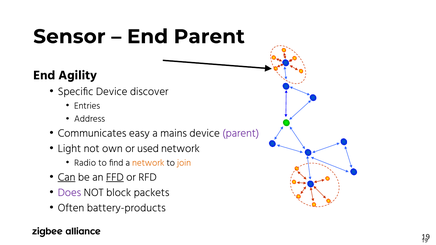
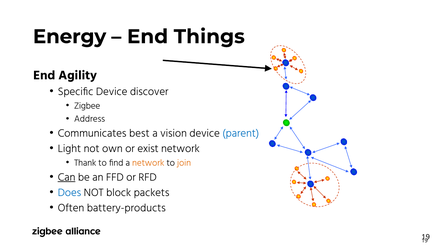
Sensor: Sensor -> Energy
End Parent: Parent -> Things
Entries: Entries -> Zigbee
easy: easy -> best
mains: mains -> vision
parent at (241, 133) colour: purple -> blue
used: used -> exist
Radio: Radio -> Thank
FFD underline: present -> none
Does colour: purple -> blue
